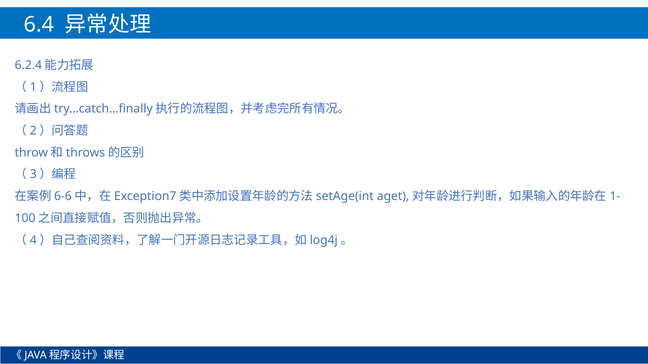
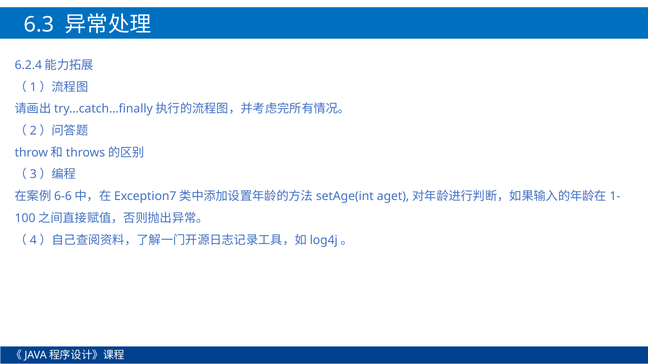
6.4: 6.4 -> 6.3
